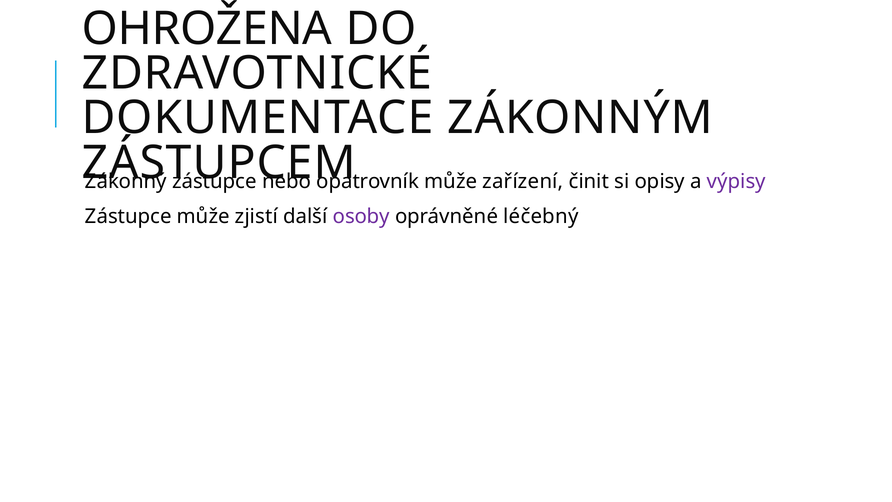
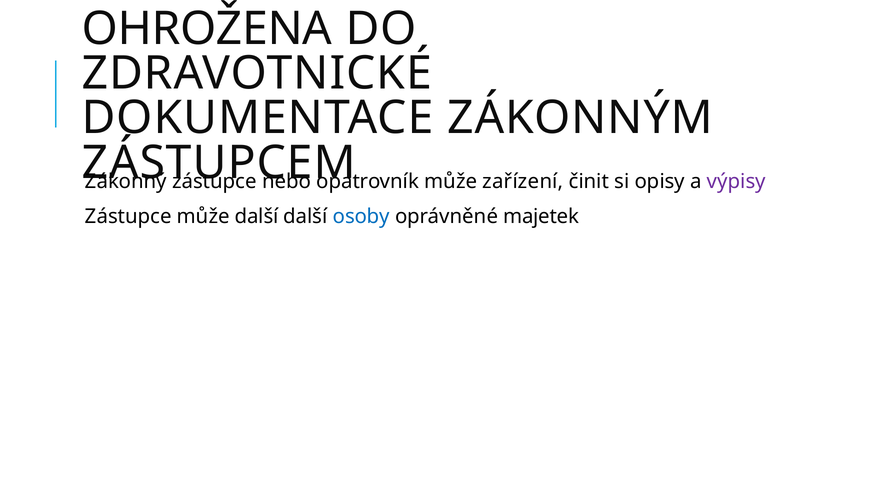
může zjistí: zjistí -> další
osoby colour: purple -> blue
léčebný: léčebný -> majetek
